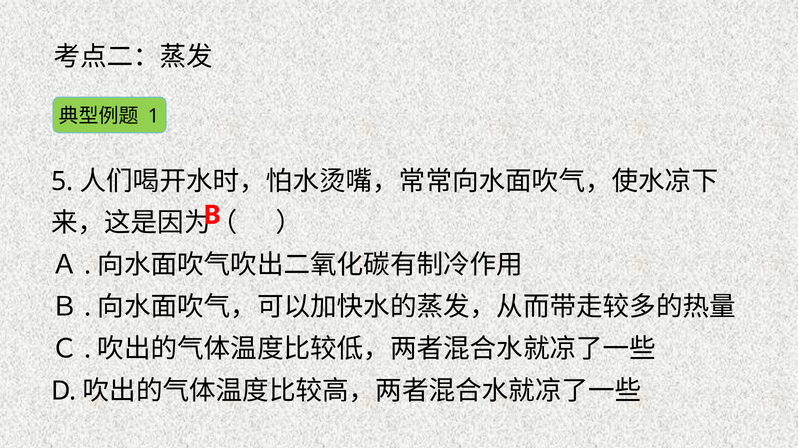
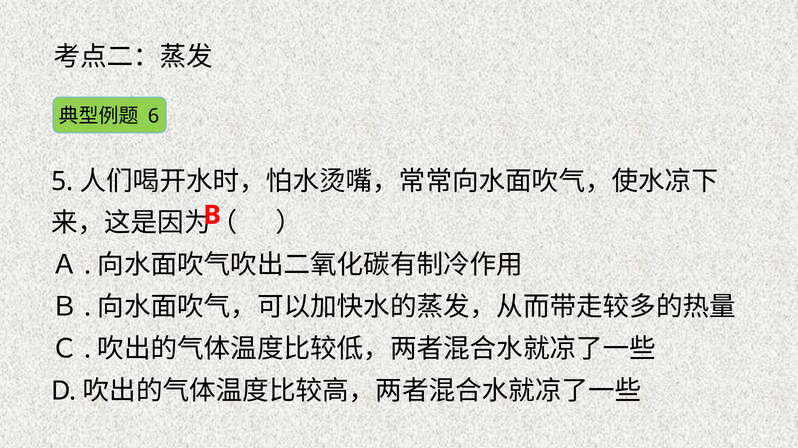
1: 1 -> 6
